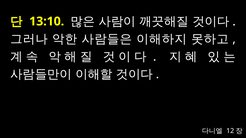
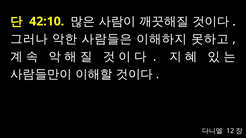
13:10: 13:10 -> 42:10
